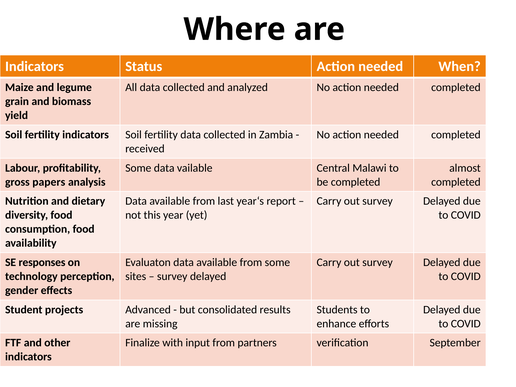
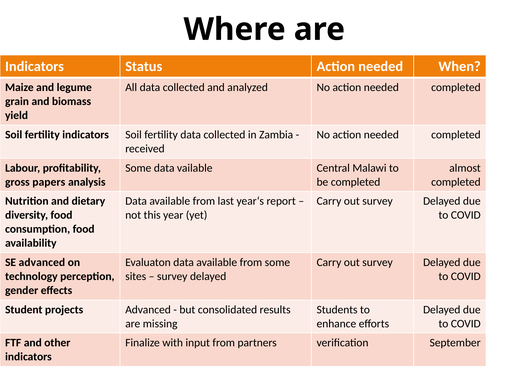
SE responses: responses -> advanced
